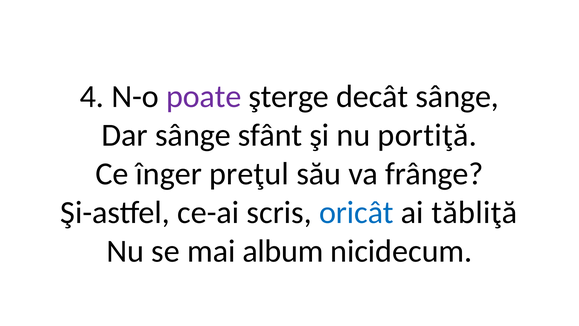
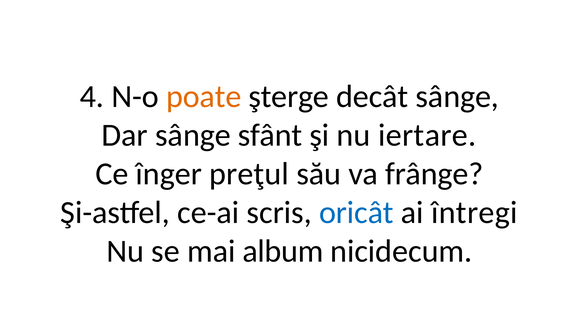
poate colour: purple -> orange
portiţă: portiţă -> iertare
tăbliţă: tăbliţă -> întregi
